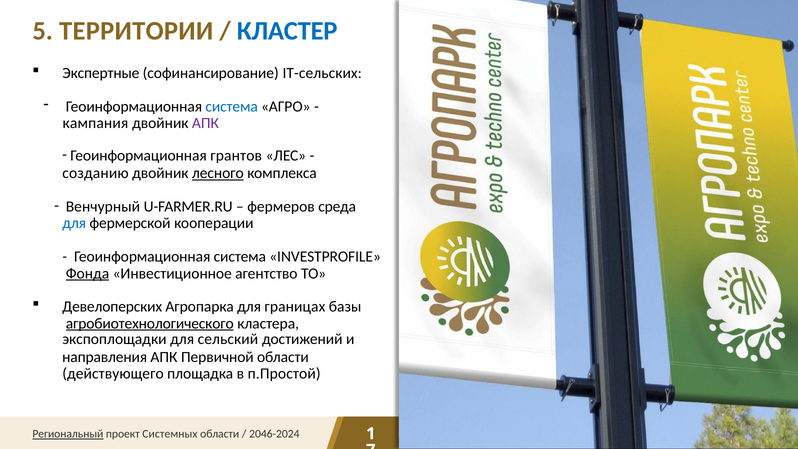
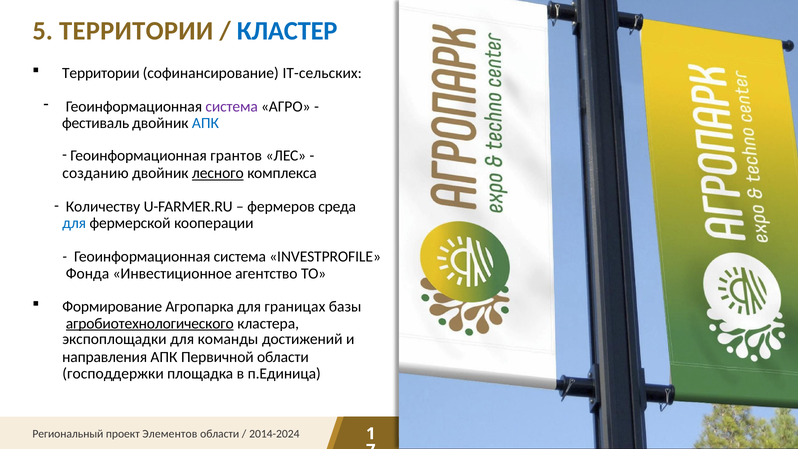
Экспертные at (101, 73): Экспертные -> Территории
система at (232, 107) colour: blue -> purple
кампания: кампания -> фестиваль
АПК at (205, 123) colour: purple -> blue
Венчурный: Венчурный -> Количеству
Фонда underline: present -> none
Девелоперских: Девелоперских -> Формирование
сельский: сельский -> команды
действующего: действующего -> господдержки
п.Простой: п.Простой -> п.Единица
Региональный underline: present -> none
Системных: Системных -> Элементов
2046-2024: 2046-2024 -> 2014-2024
